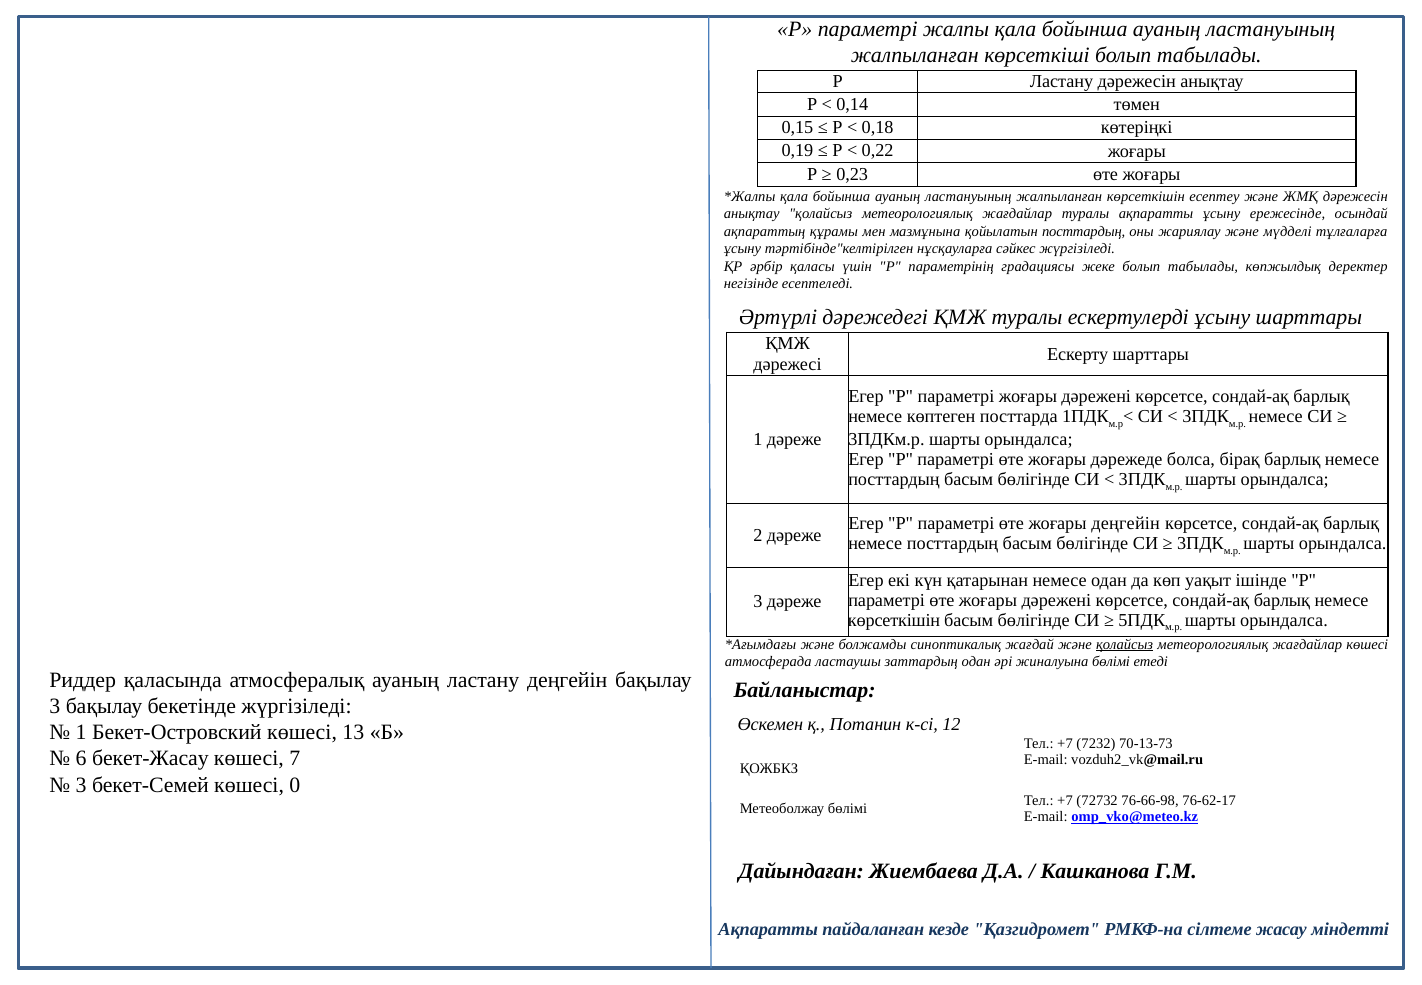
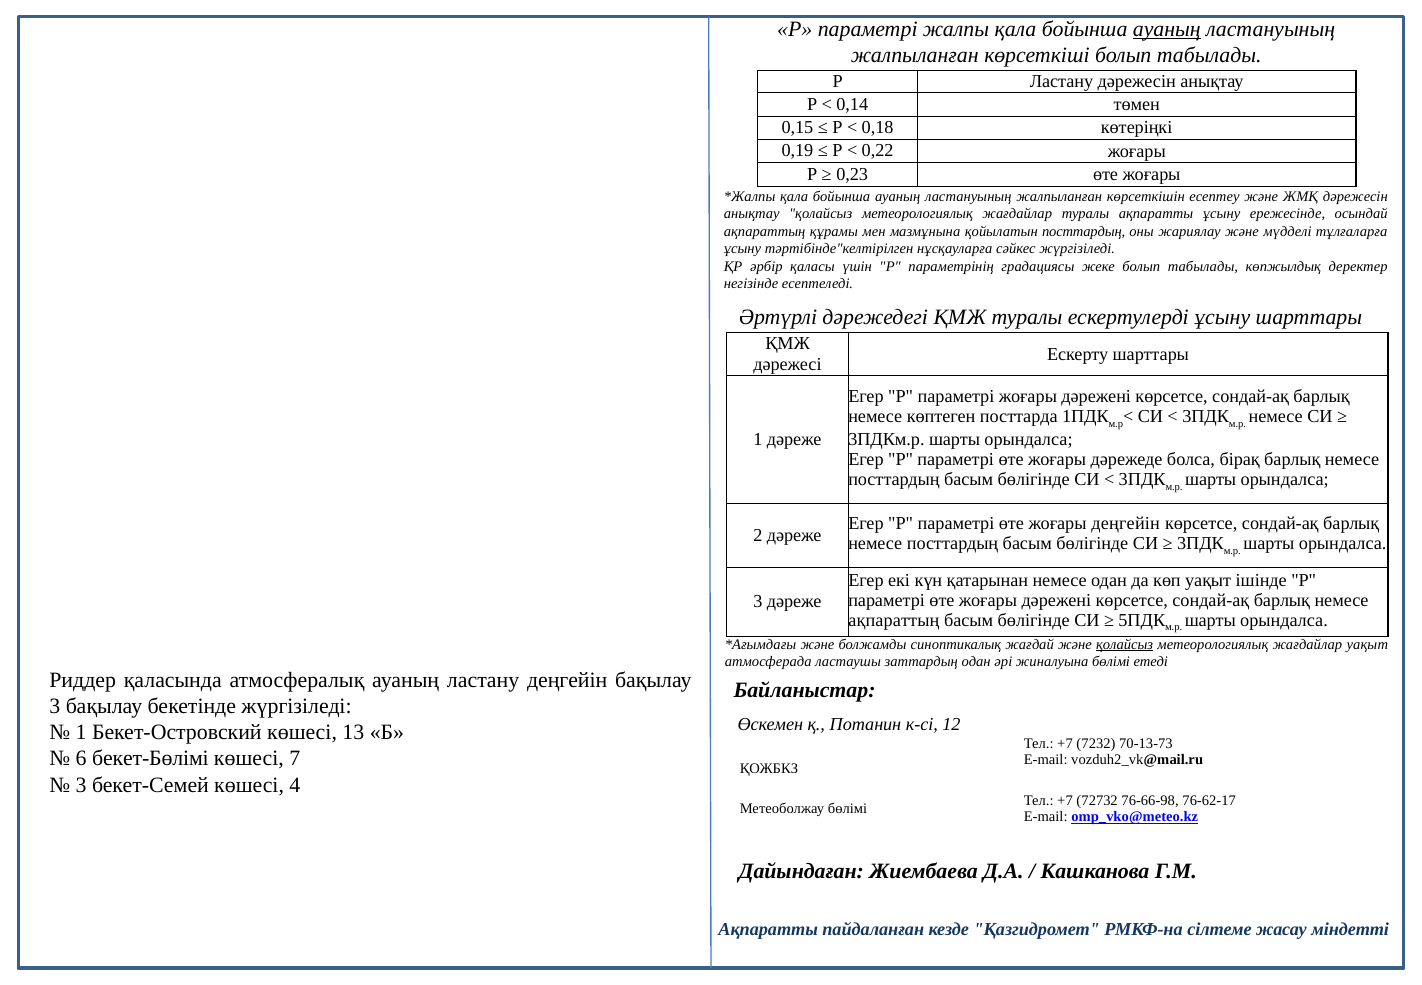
ауаның at (1167, 29) underline: none -> present
көрсеткішін at (894, 620): көрсеткішін -> ақпараттың
жағдайлар көшесі: көшесі -> уақыт
бекет-Жасау: бекет-Жасау -> бекет-Бөлімі
0: 0 -> 4
